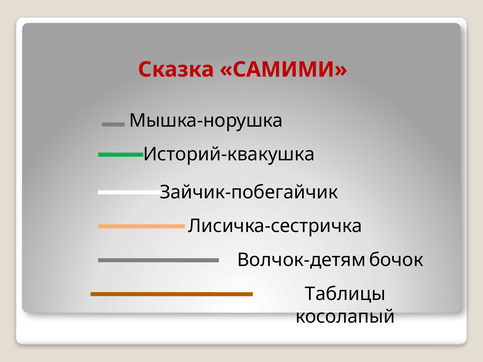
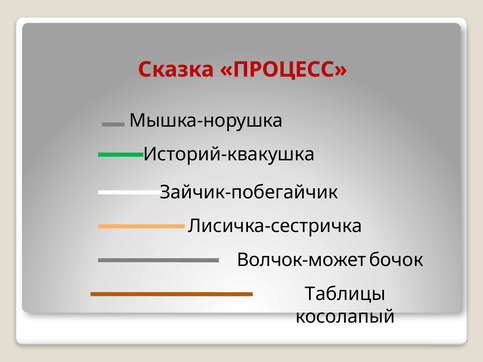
САМИМИ: САМИМИ -> ПРОЦЕСС
Волчок-детям: Волчок-детям -> Волчок-может
